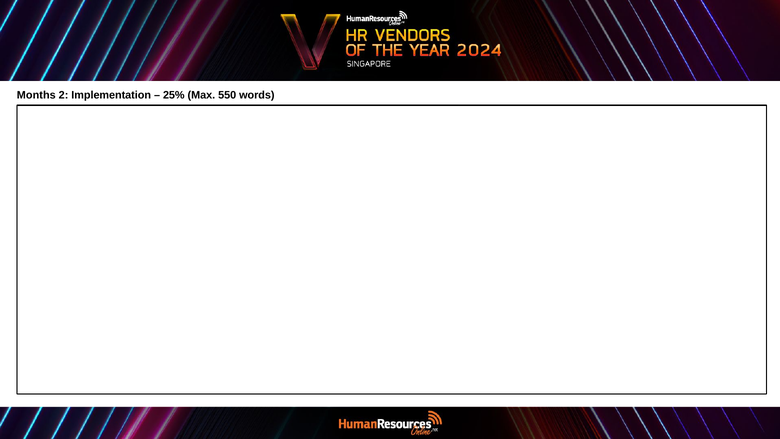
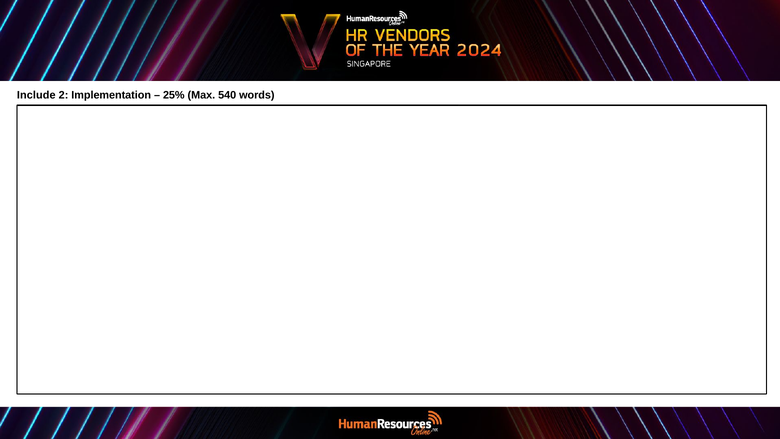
Months: Months -> Include
550: 550 -> 540
